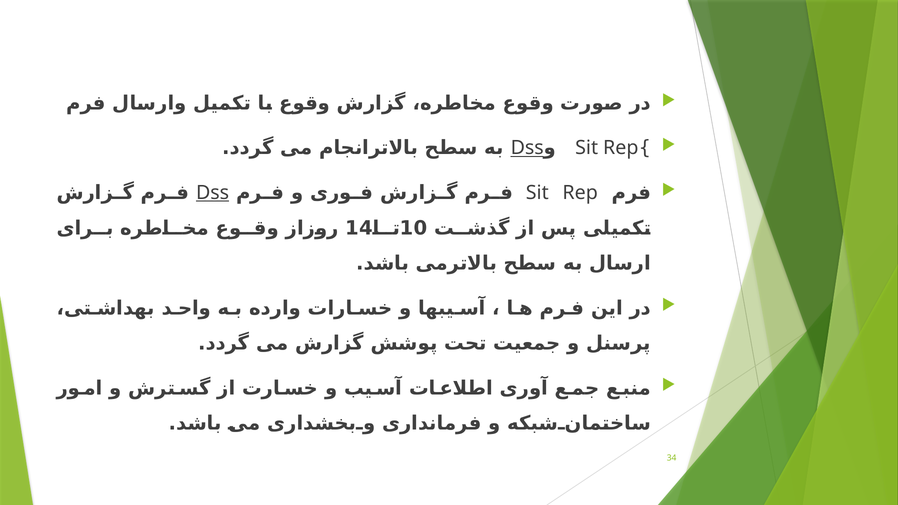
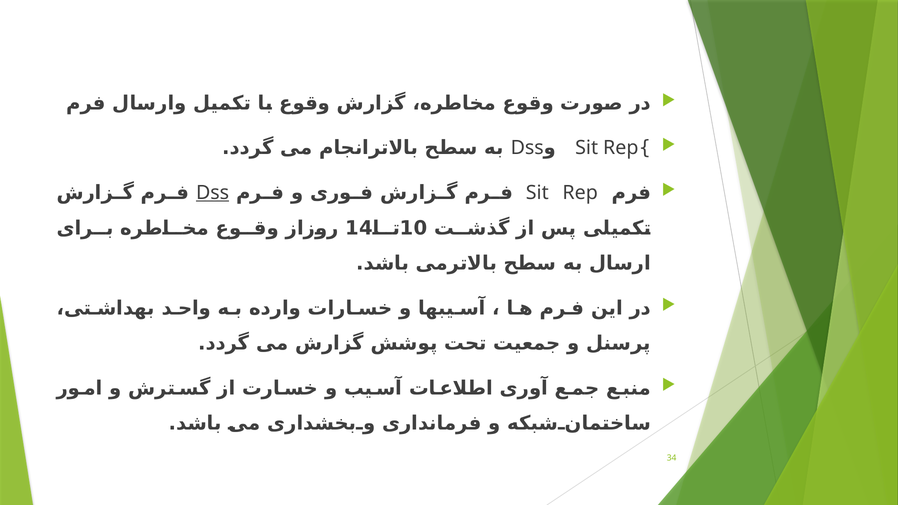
Dss at (527, 148) underline: present -> none
